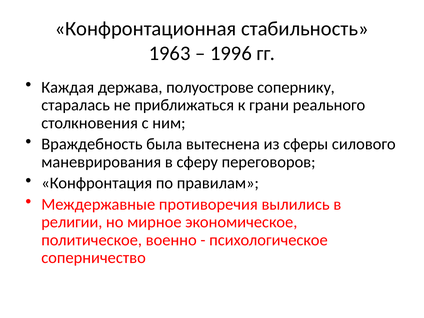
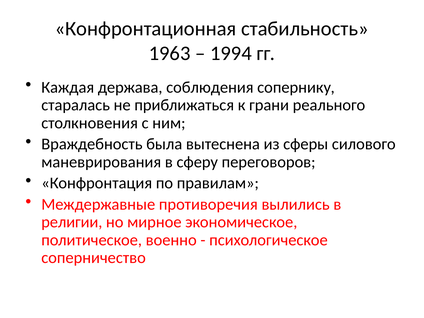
1996: 1996 -> 1994
полуострове: полуострове -> соблюдения
